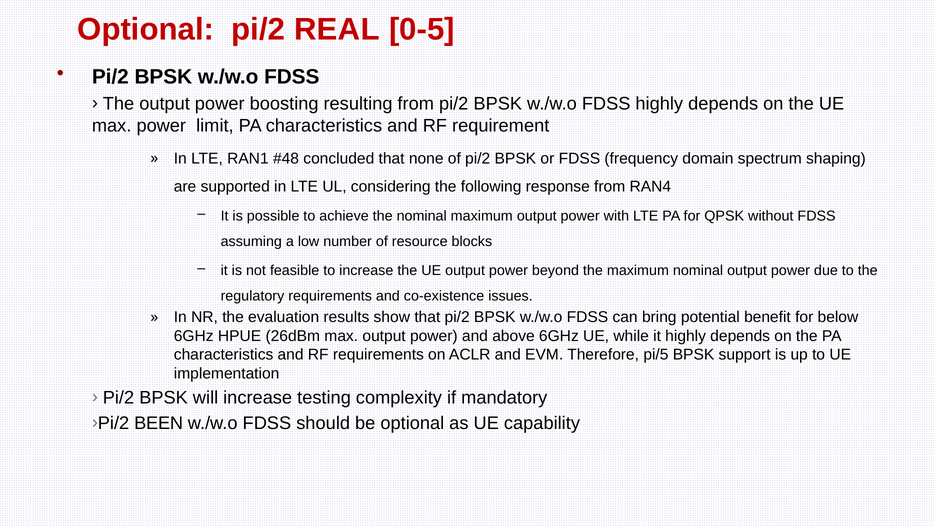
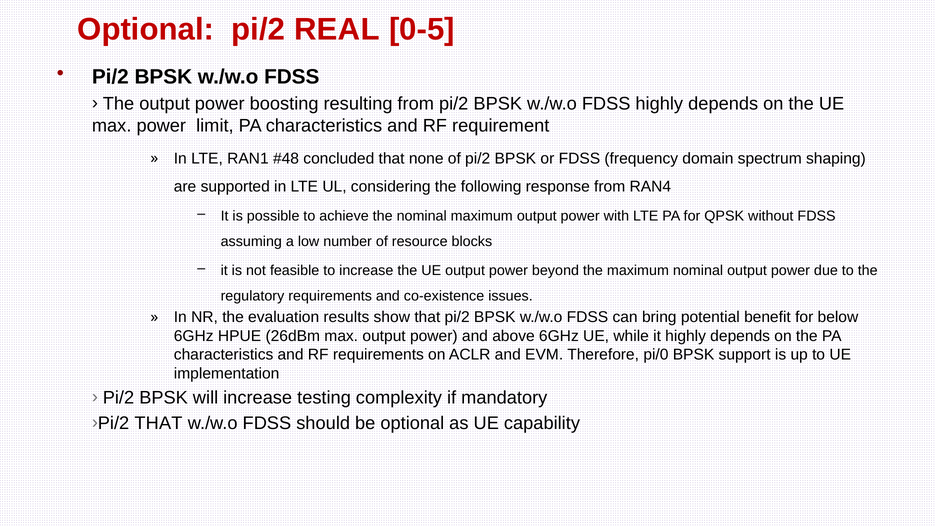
pi/5: pi/5 -> pi/0
BEEN at (159, 423): BEEN -> THAT
